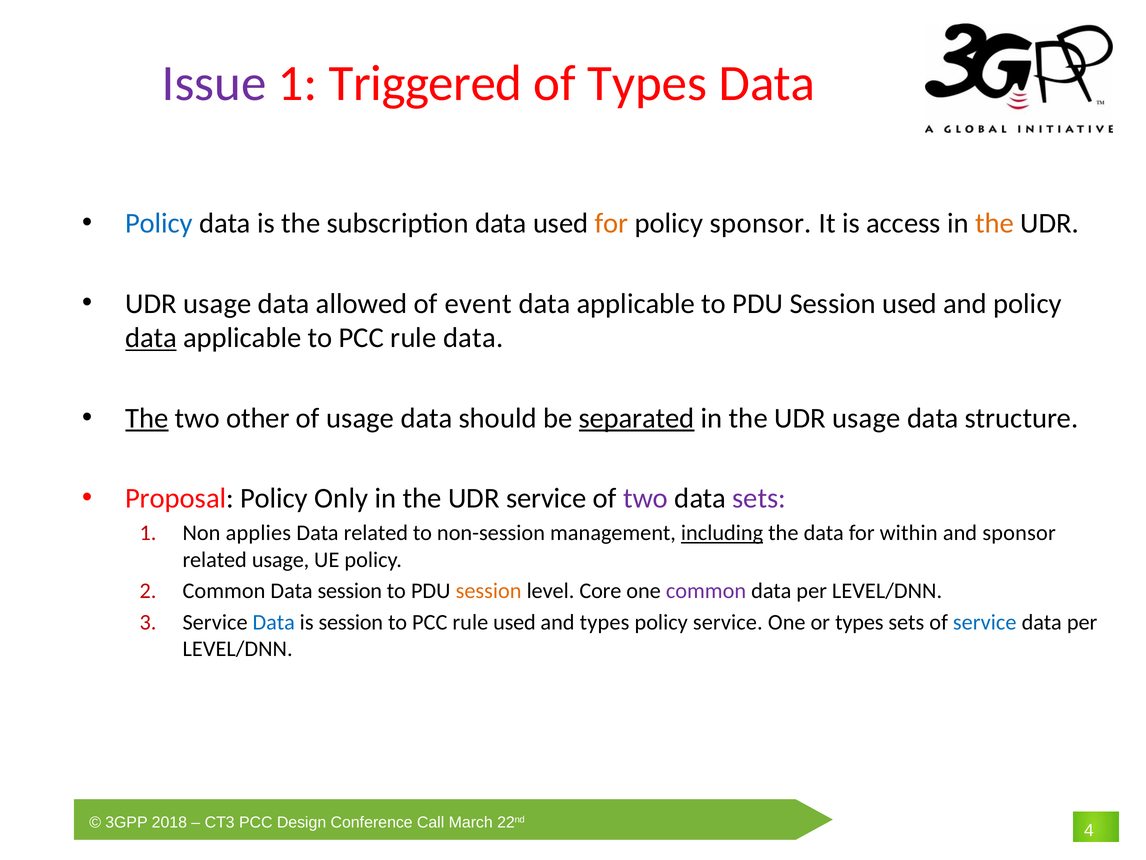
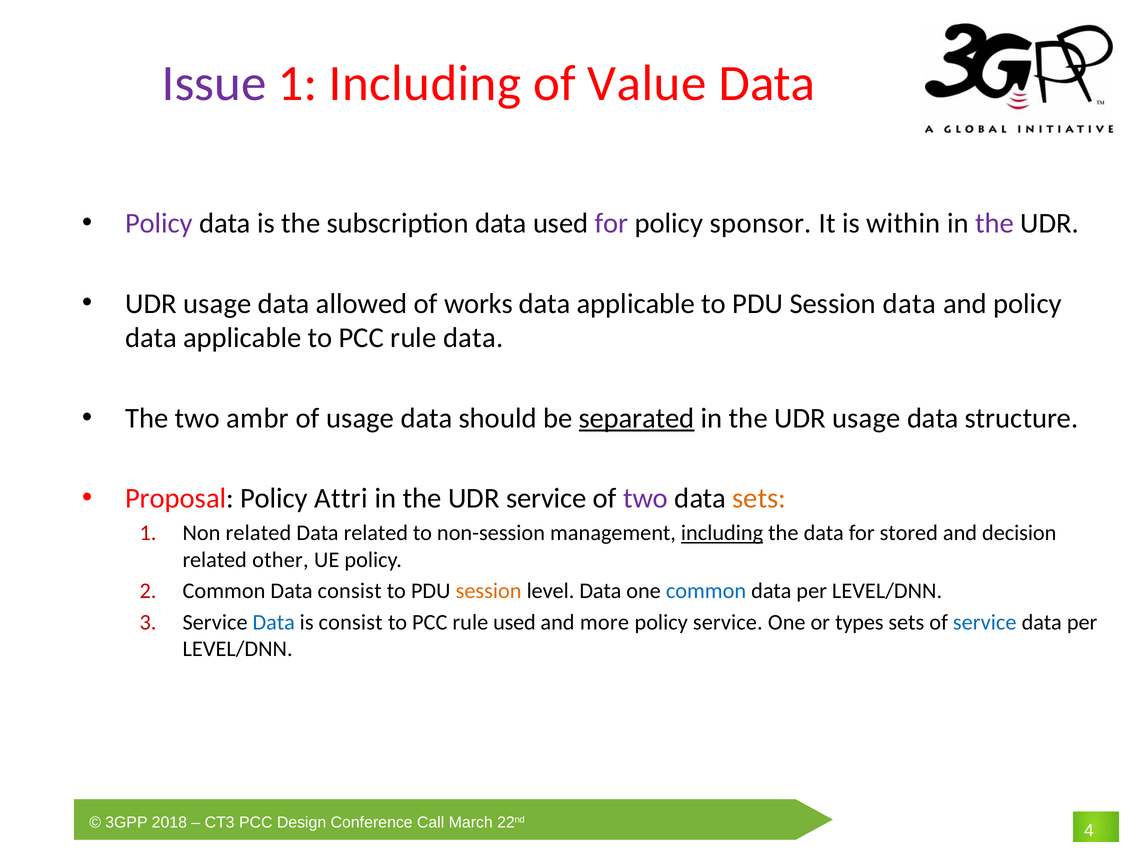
1 Triggered: Triggered -> Including
of Types: Types -> Value
Policy at (159, 223) colour: blue -> purple
for at (612, 223) colour: orange -> purple
access: access -> within
the at (994, 223) colour: orange -> purple
event: event -> works
Session used: used -> data
data at (151, 338) underline: present -> none
The at (147, 418) underline: present -> none
other: other -> ambr
Only: Only -> Attri
sets at (759, 498) colour: purple -> orange
Non applies: applies -> related
within: within -> stored
and sponsor: sponsor -> decision
related usage: usage -> other
Data session: session -> consist
level Core: Core -> Data
common at (706, 591) colour: purple -> blue
is session: session -> consist
and types: types -> more
